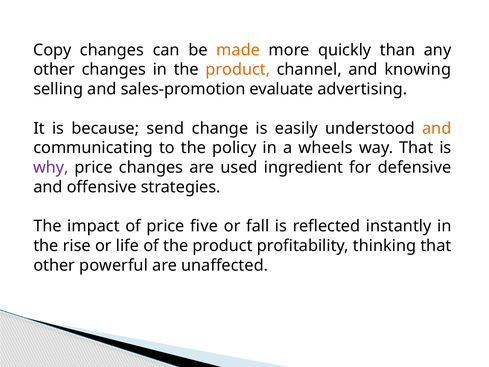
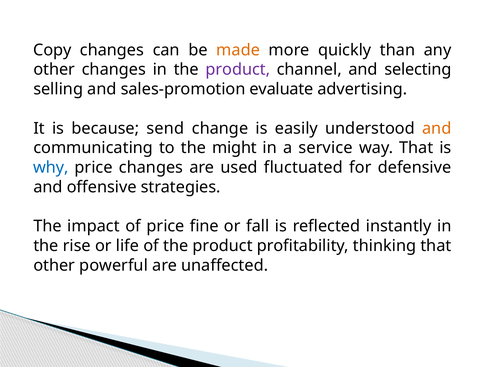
product at (238, 70) colour: orange -> purple
knowing: knowing -> selecting
policy: policy -> might
wheels: wheels -> service
why colour: purple -> blue
ingredient: ingredient -> fluctuated
five: five -> fine
